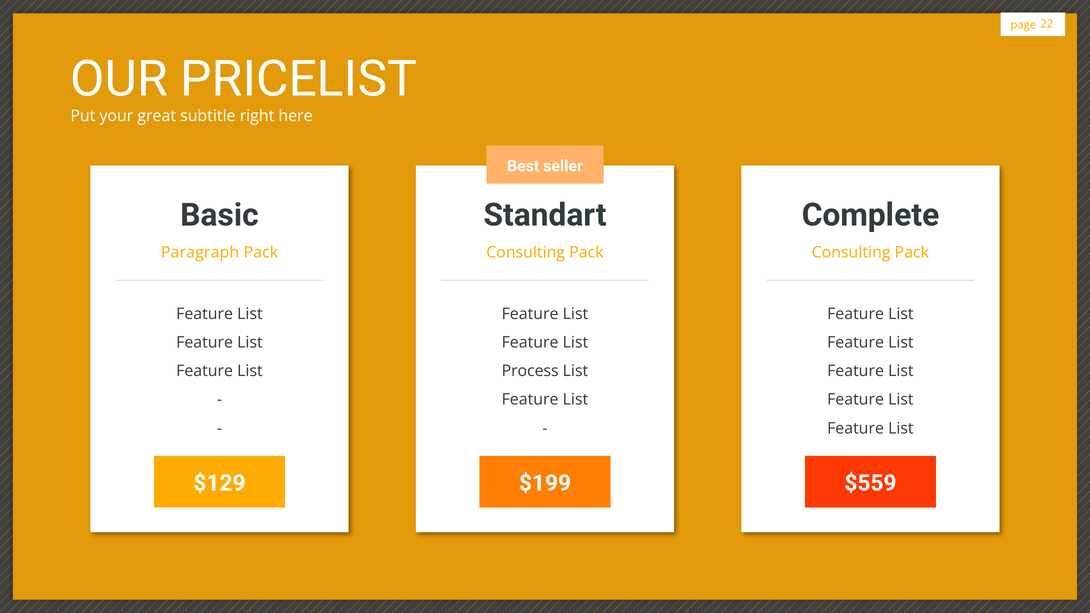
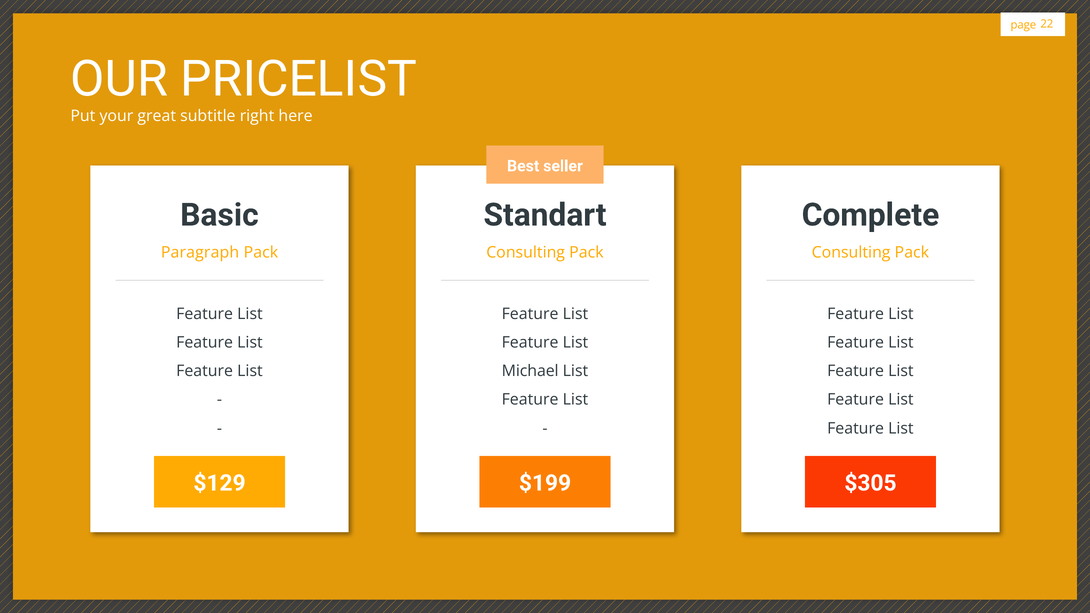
Process: Process -> Michael
$559: $559 -> $305
